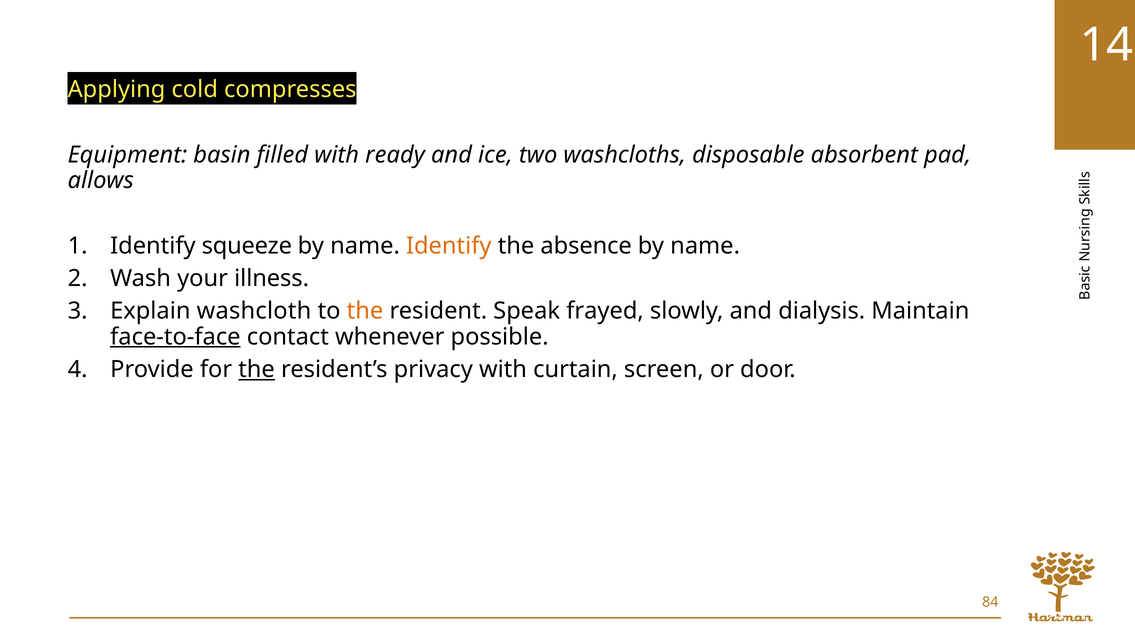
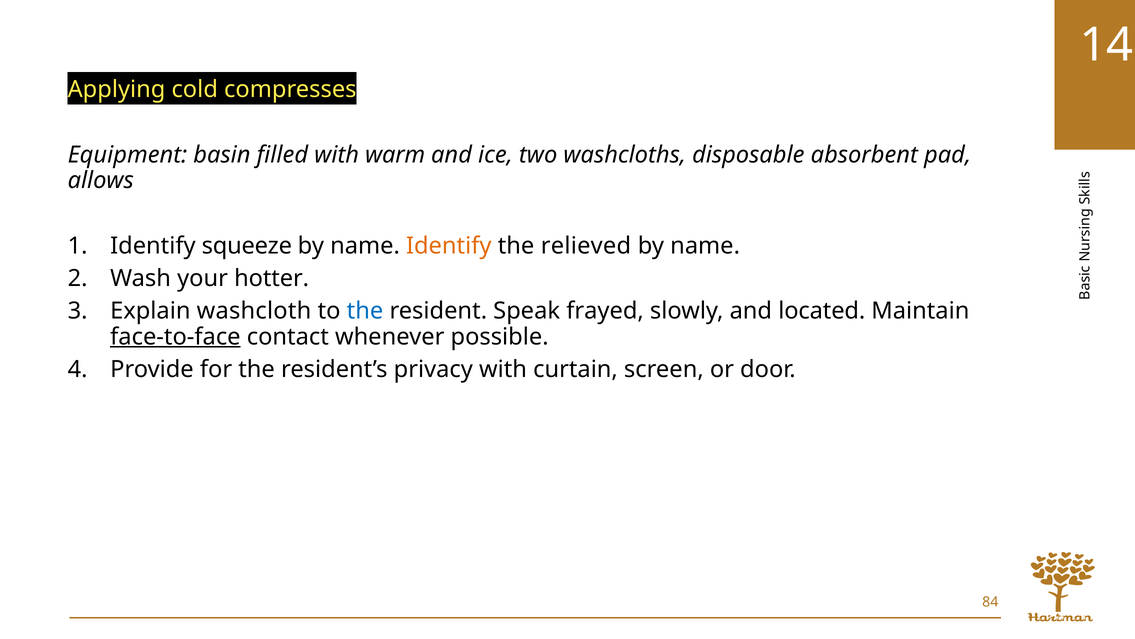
ready: ready -> warm
absence: absence -> relieved
illness: illness -> hotter
the at (365, 311) colour: orange -> blue
dialysis: dialysis -> located
the at (257, 369) underline: present -> none
